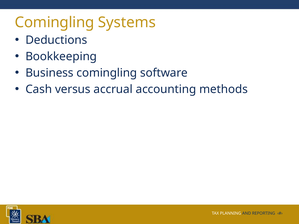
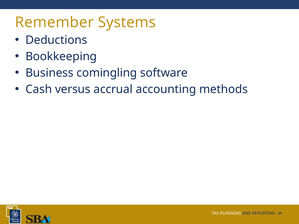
Comingling at (55, 22): Comingling -> Remember
